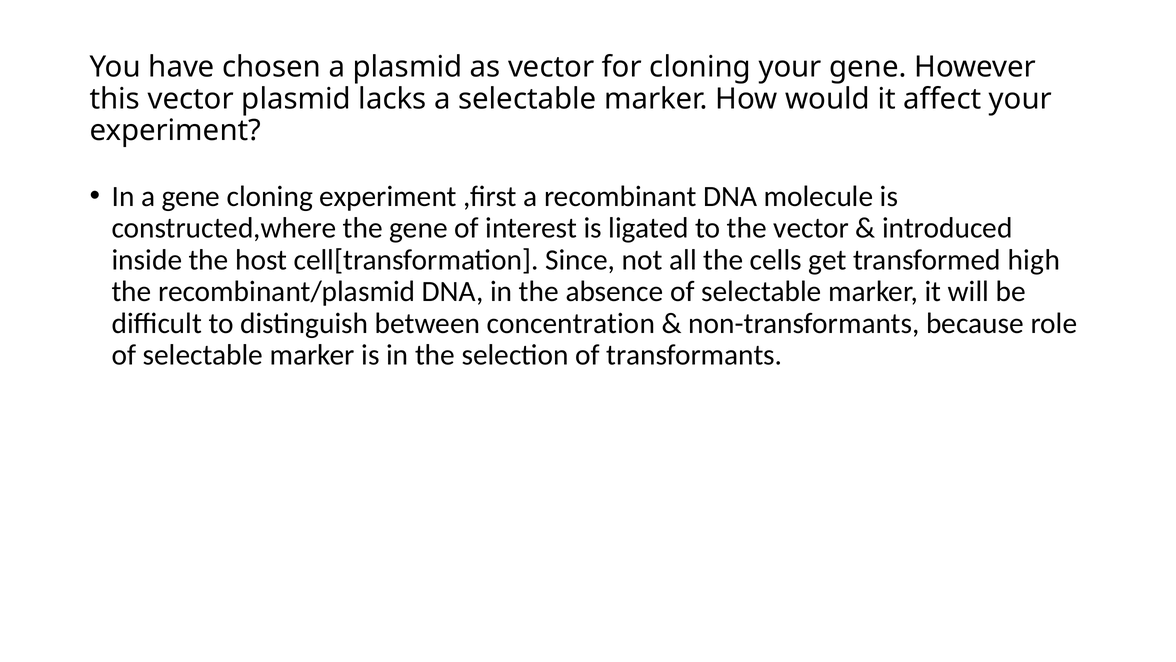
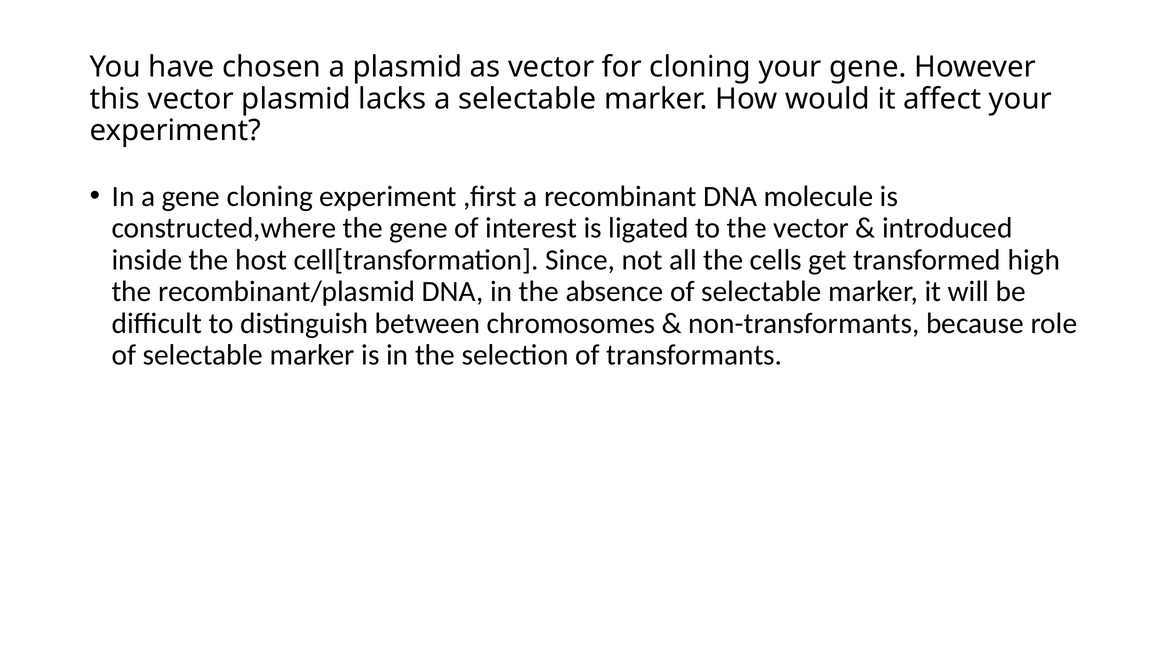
concentration: concentration -> chromosomes
